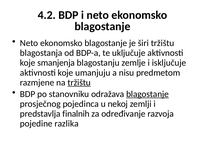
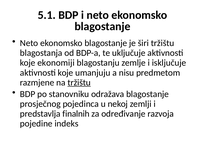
4.2: 4.2 -> 5.1
smanjenja: smanjenja -> ekonomiji
blagostanje at (147, 94) underline: present -> none
razlika: razlika -> indeks
